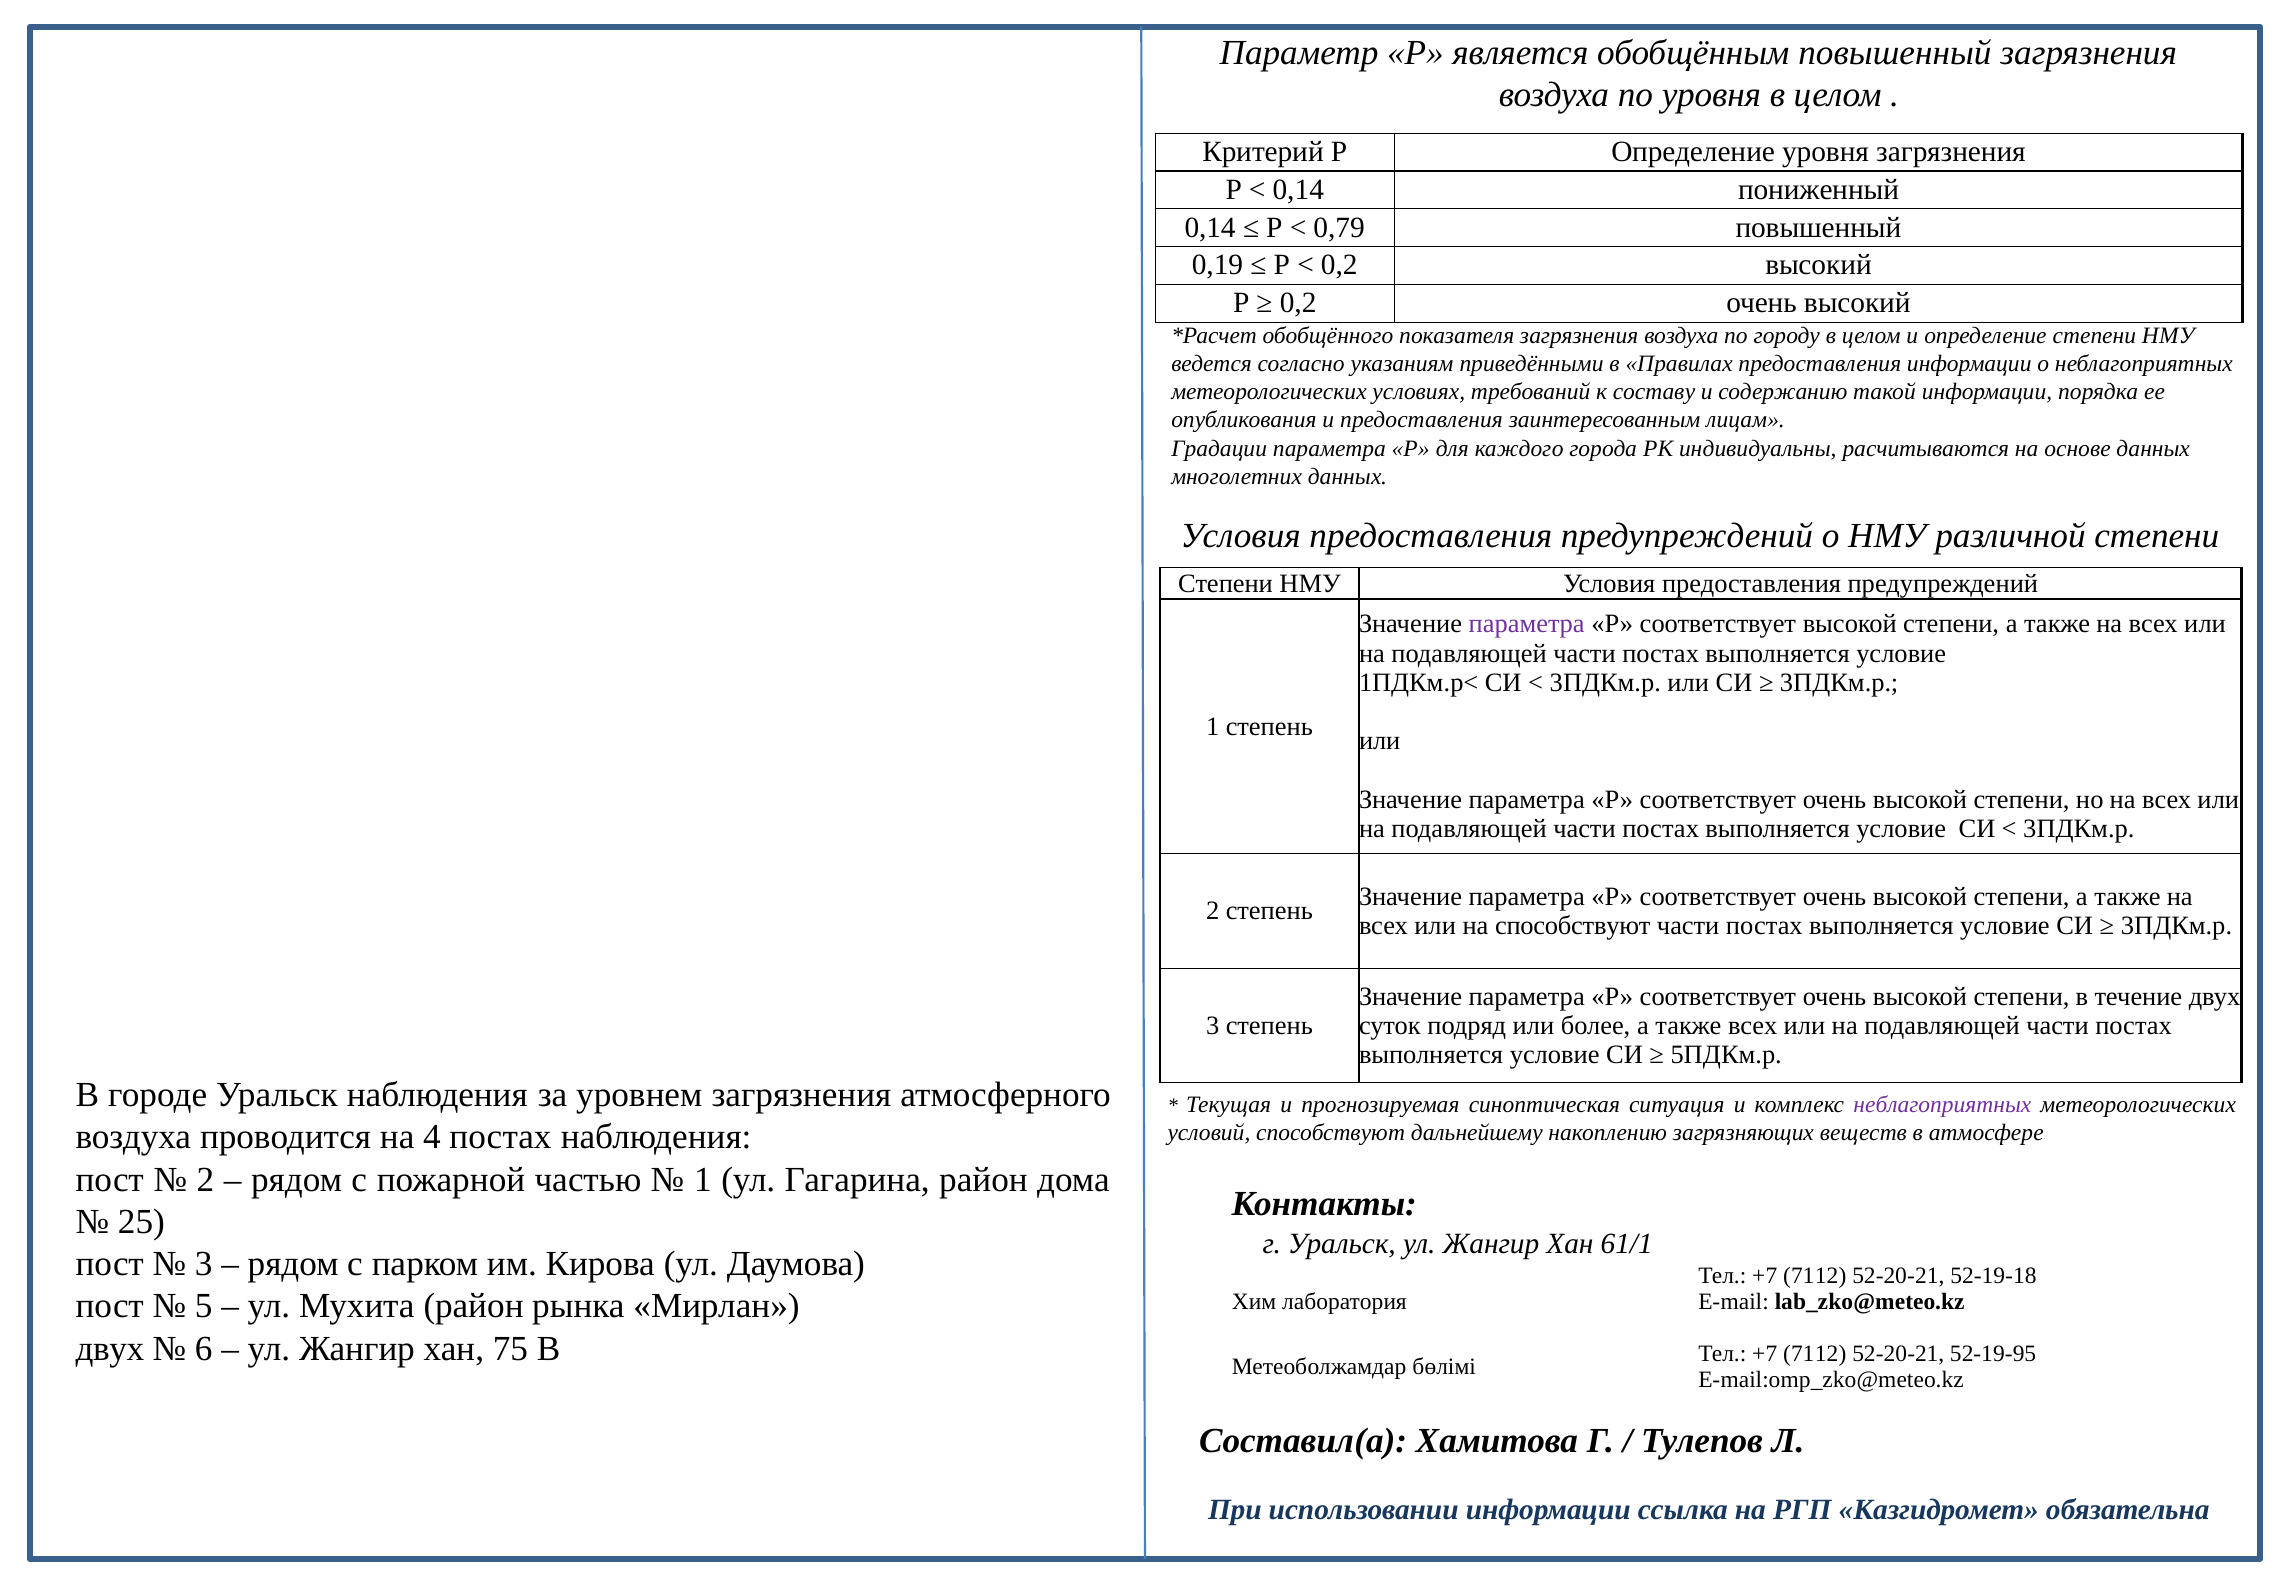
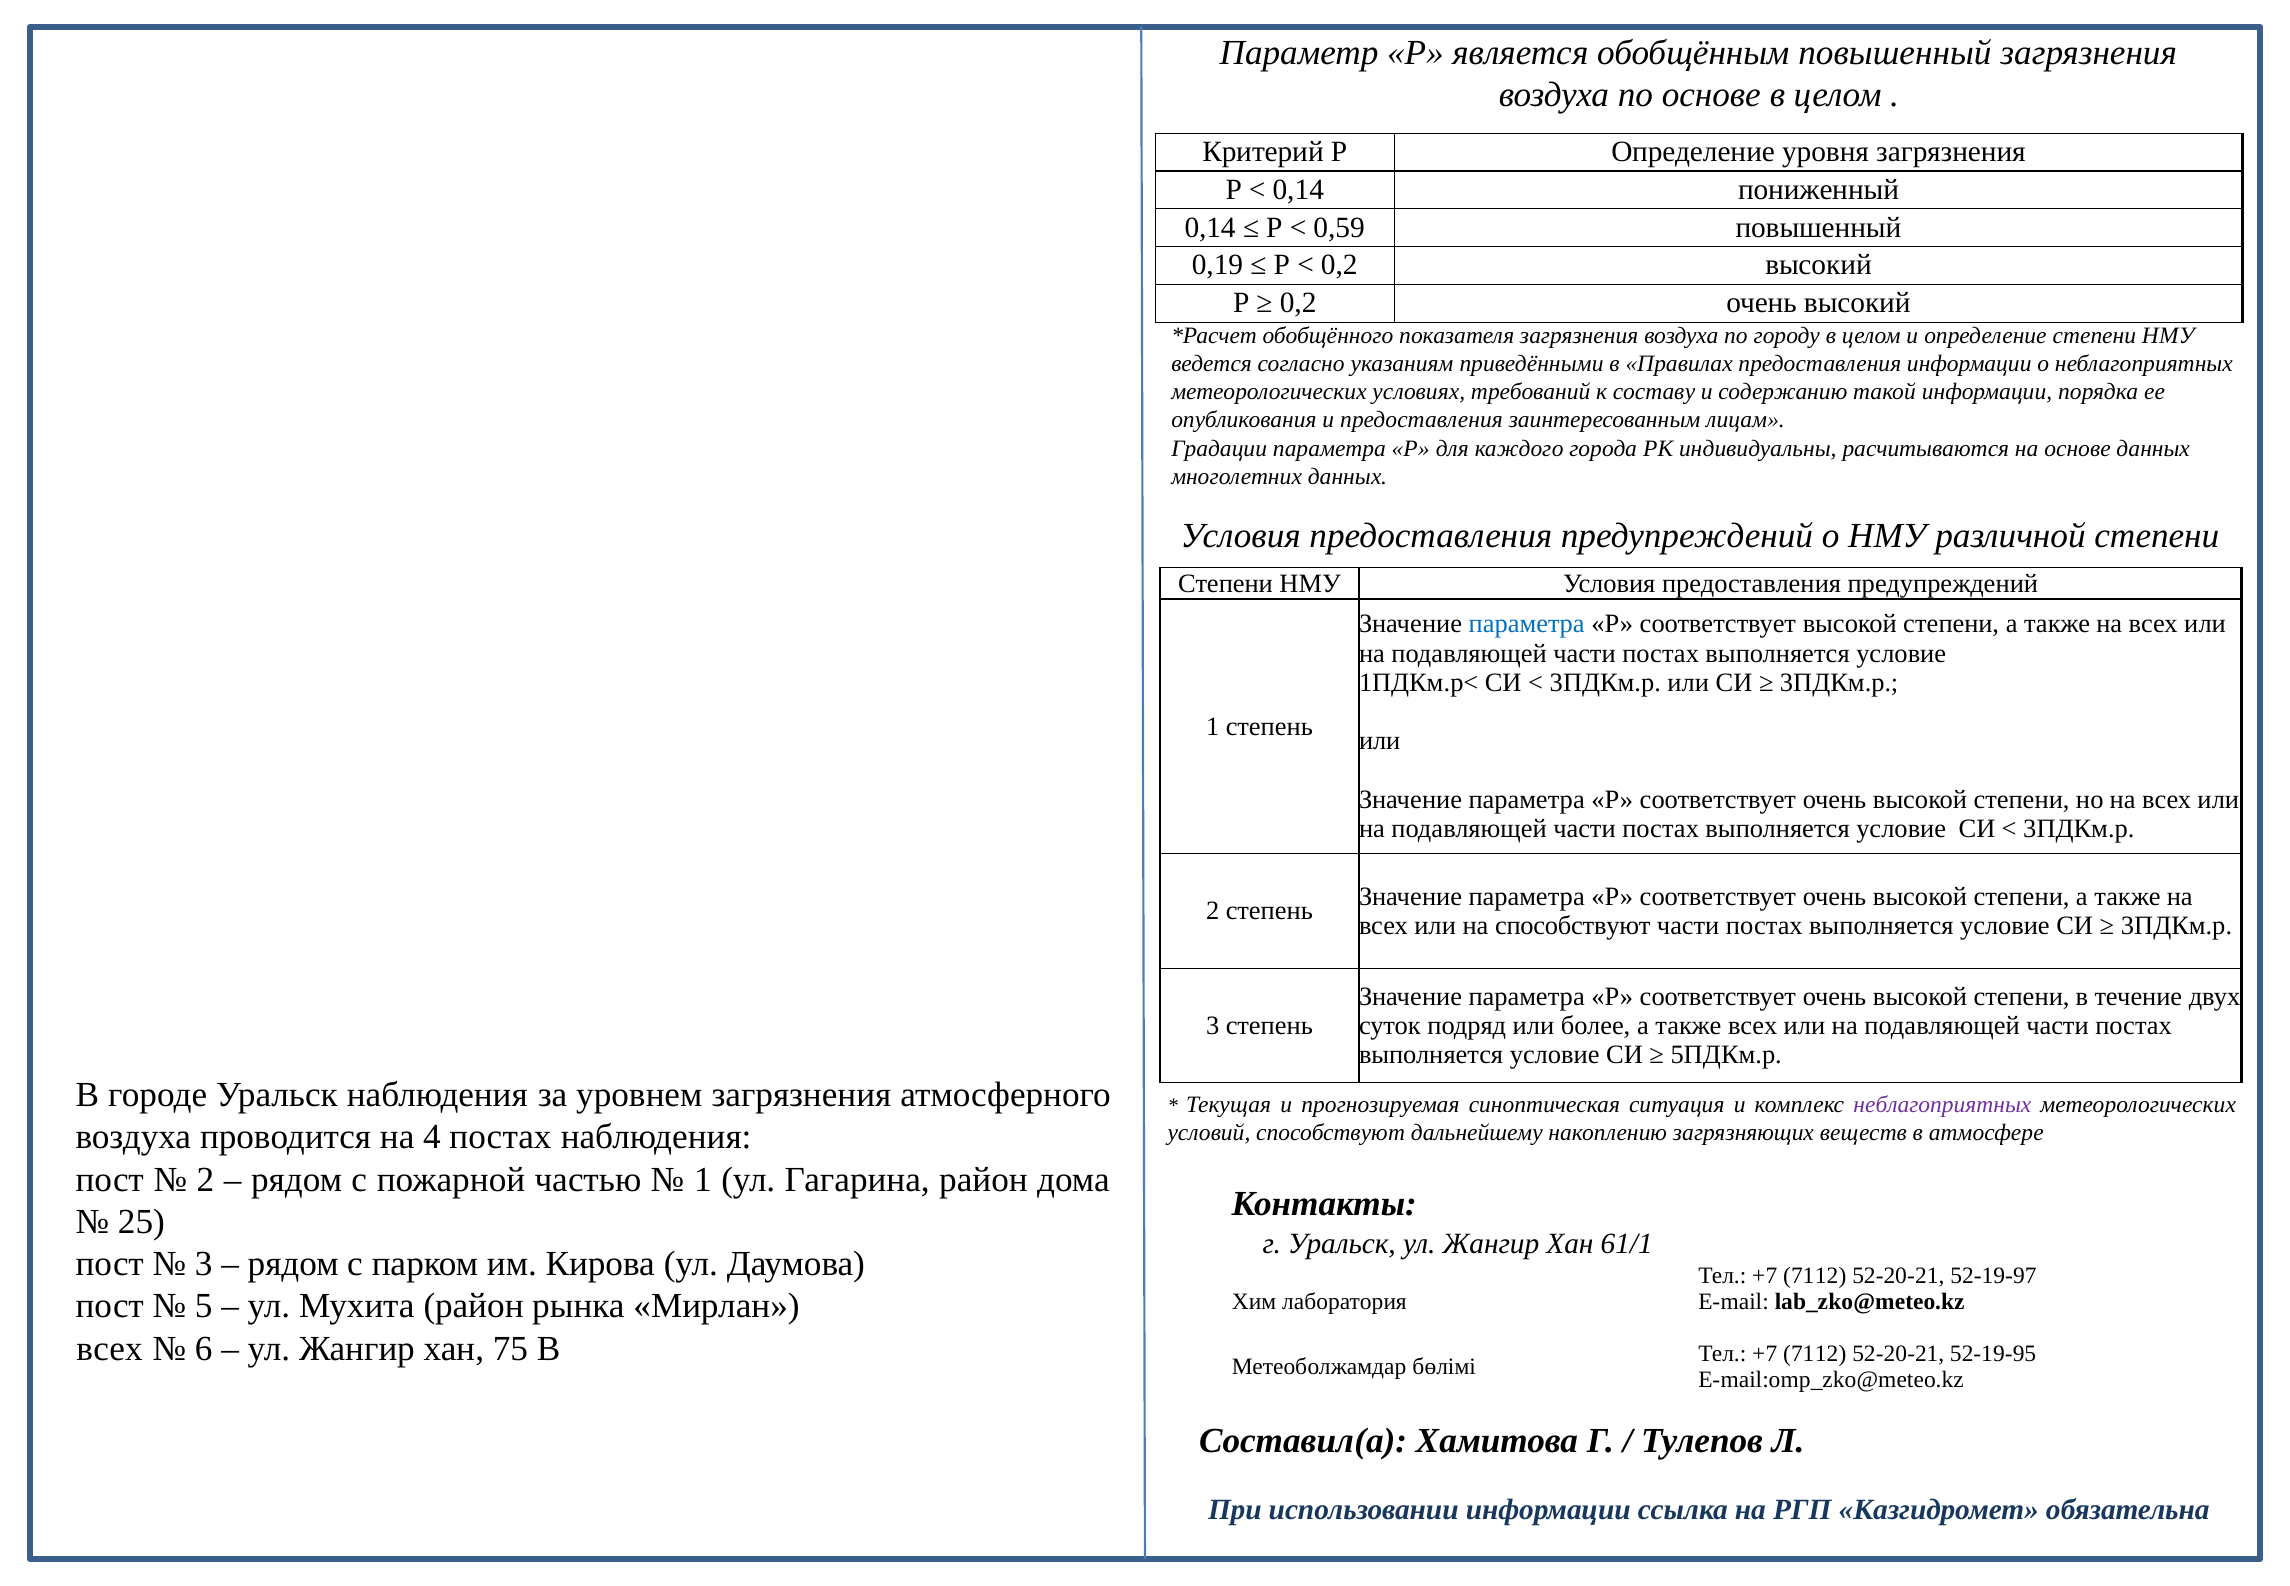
по уровня: уровня -> основе
0,79: 0,79 -> 0,59
параметра at (1527, 624) colour: purple -> blue
52-19-18: 52-19-18 -> 52-19-97
двух at (110, 1348): двух -> всех
